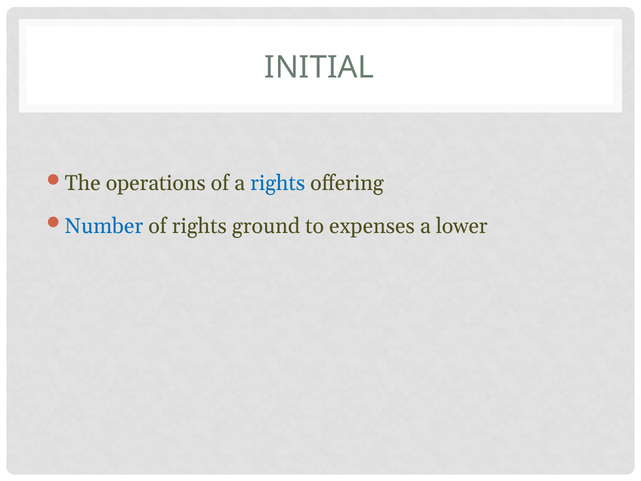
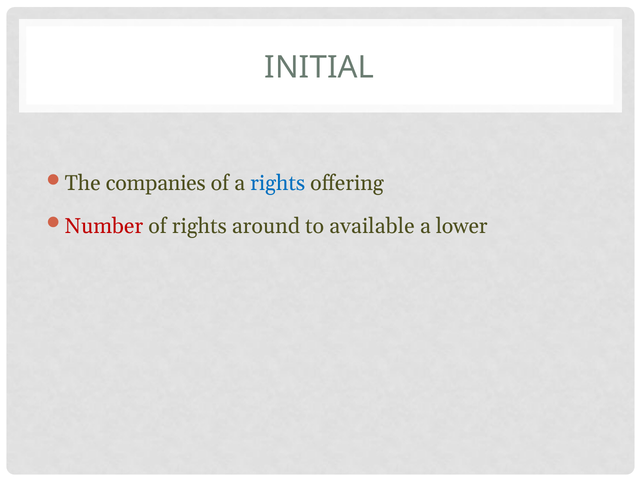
operations: operations -> companies
Number colour: blue -> red
ground: ground -> around
expenses: expenses -> available
